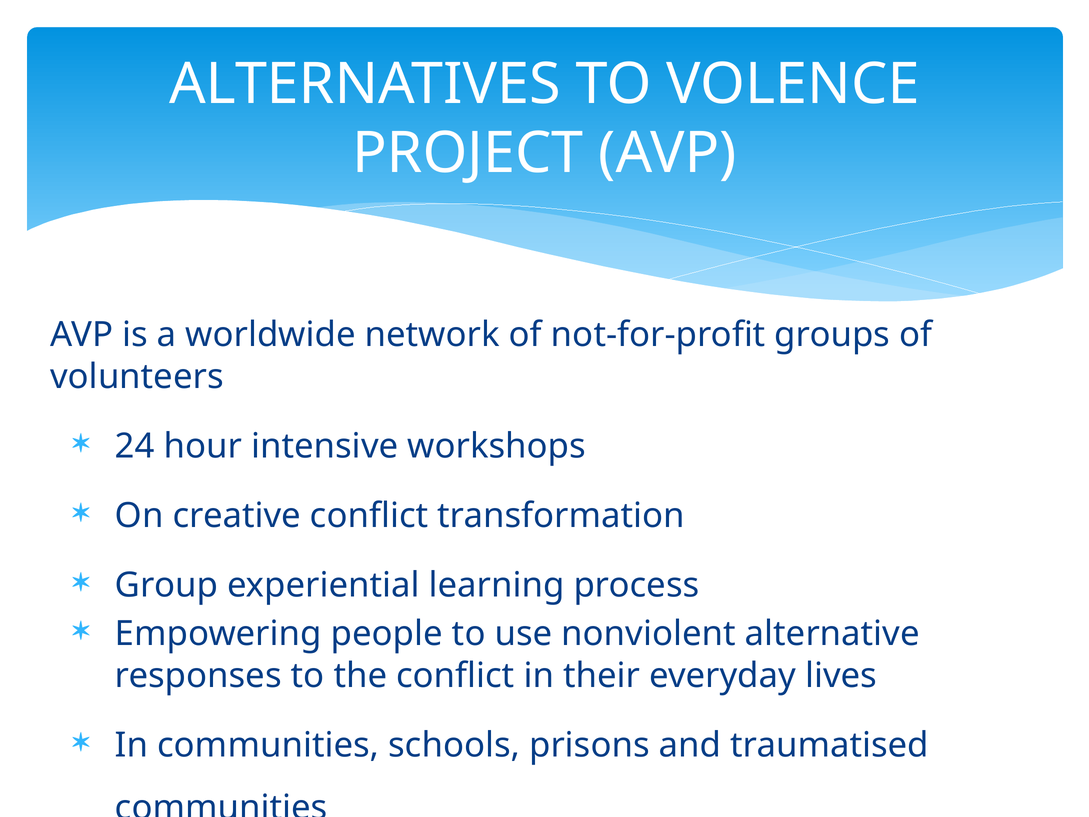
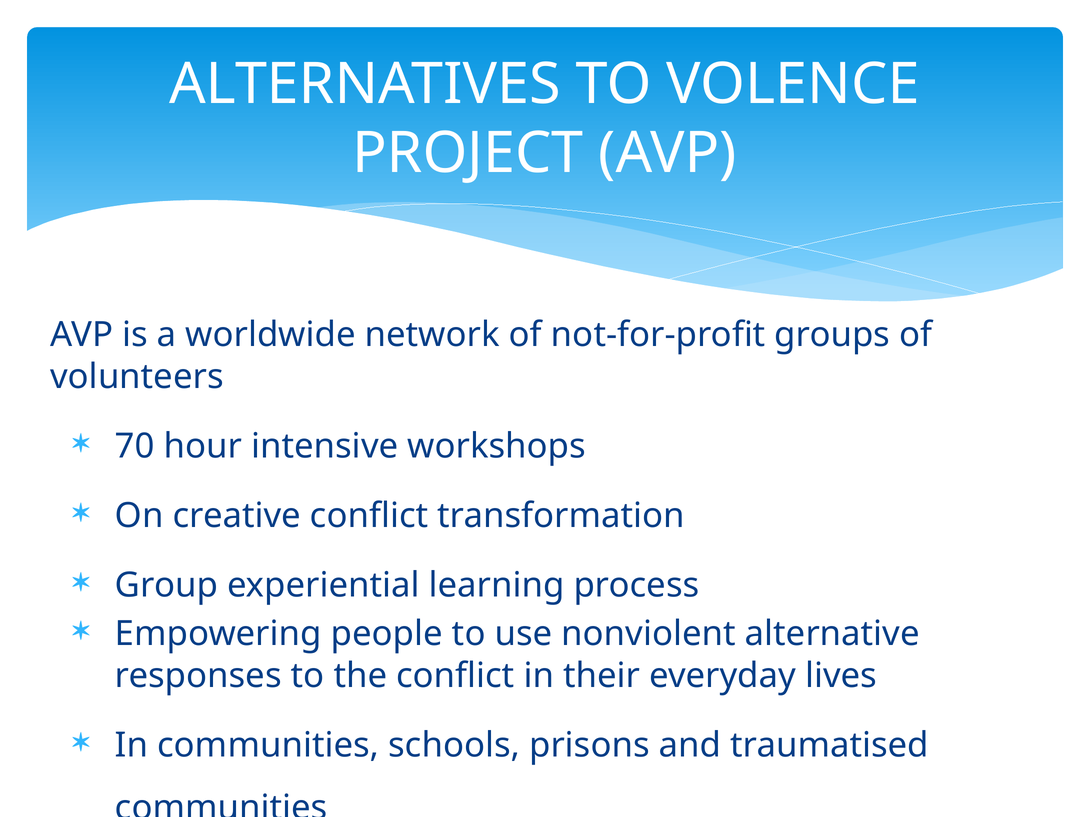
24: 24 -> 70
